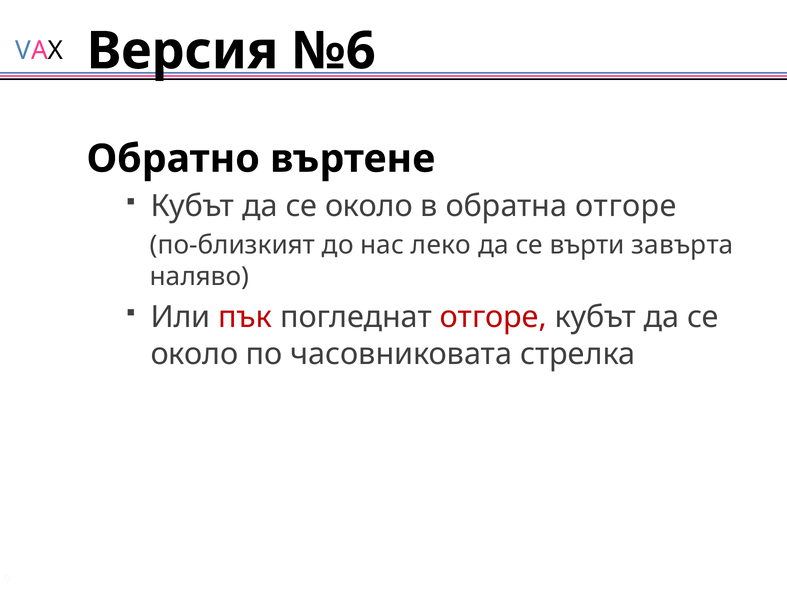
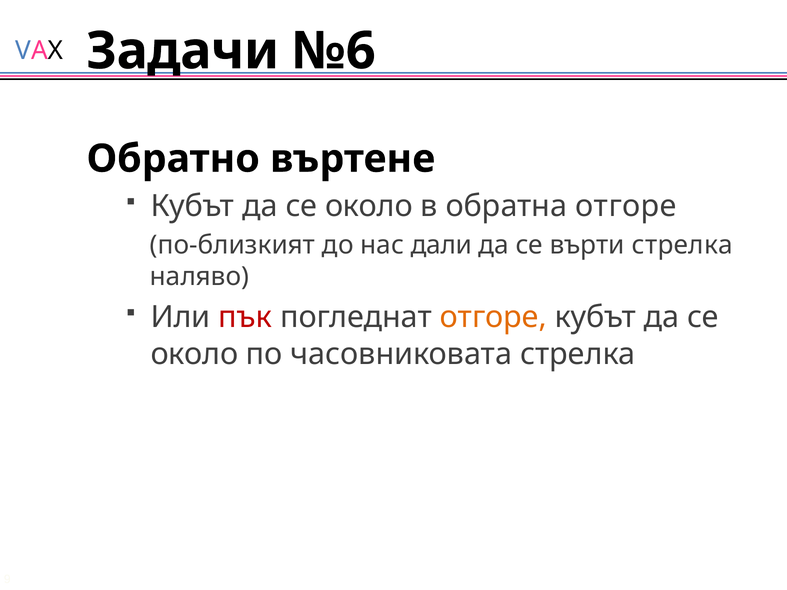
Версия: Версия -> Задачи
леко: леко -> дали
върти завърта: завърта -> стрелка
отгоре at (493, 317) colour: red -> orange
